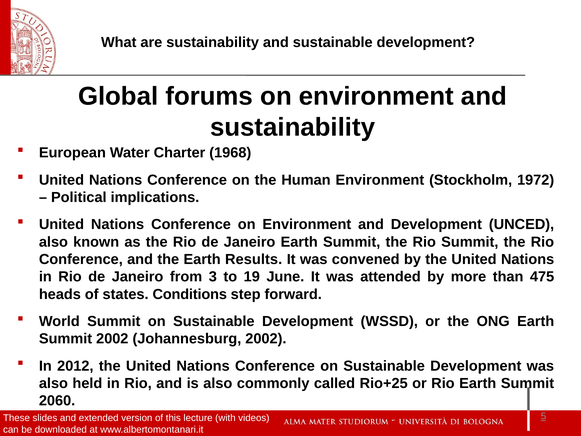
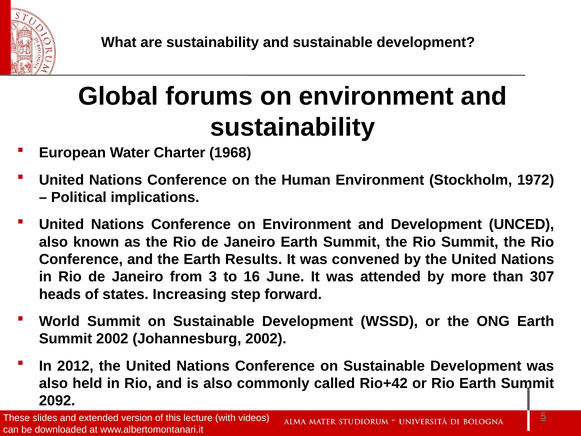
19: 19 -> 16
475: 475 -> 307
Conditions: Conditions -> Increasing
Rio+25: Rio+25 -> Rio+42
2060: 2060 -> 2092
